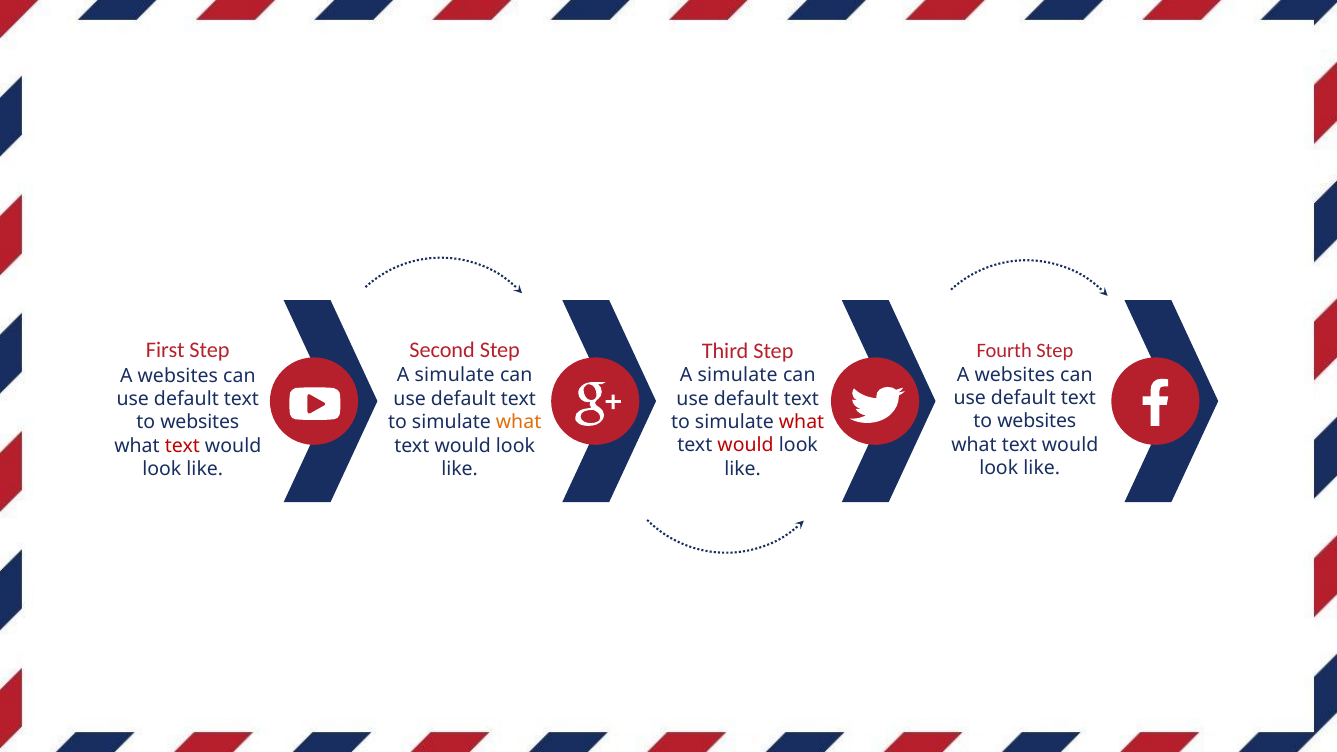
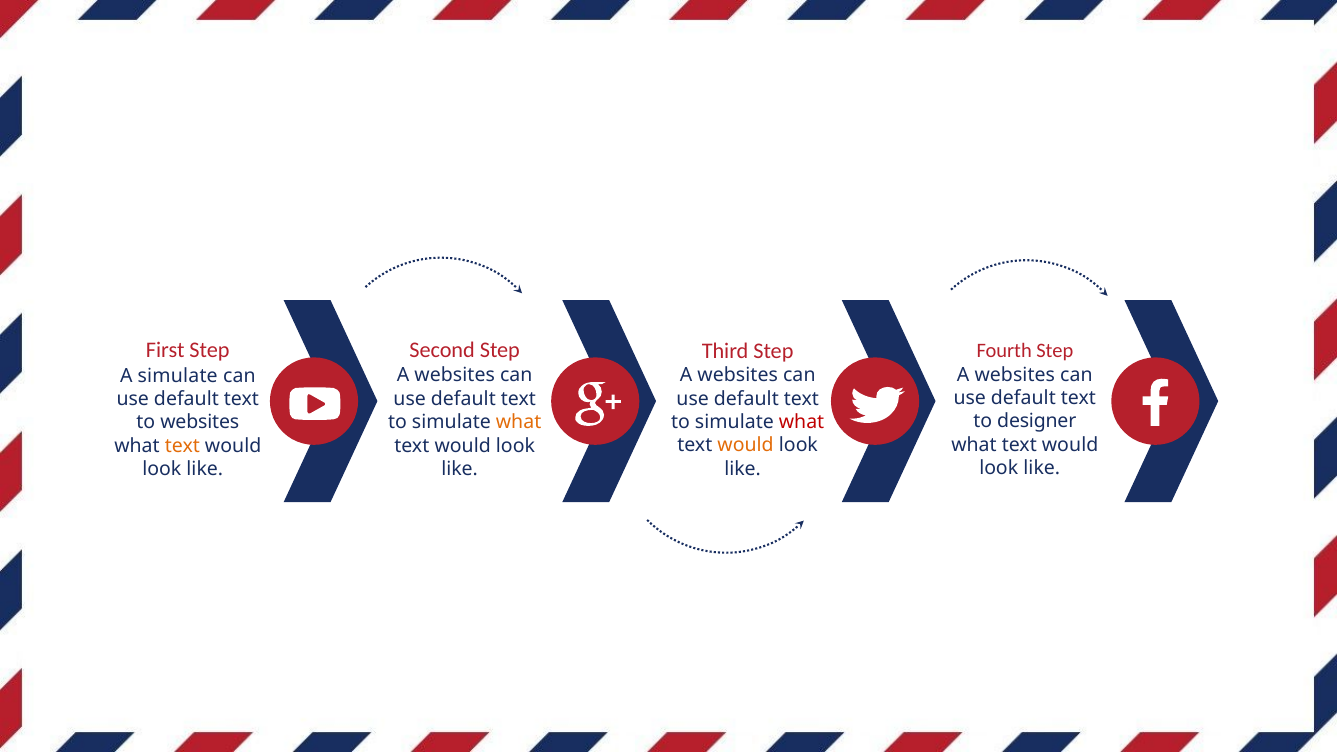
simulate at (738, 375): simulate -> websites
simulate at (455, 376): simulate -> websites
websites at (178, 376): websites -> simulate
websites at (1037, 422): websites -> designer
would at (746, 446) colour: red -> orange
text at (182, 446) colour: red -> orange
